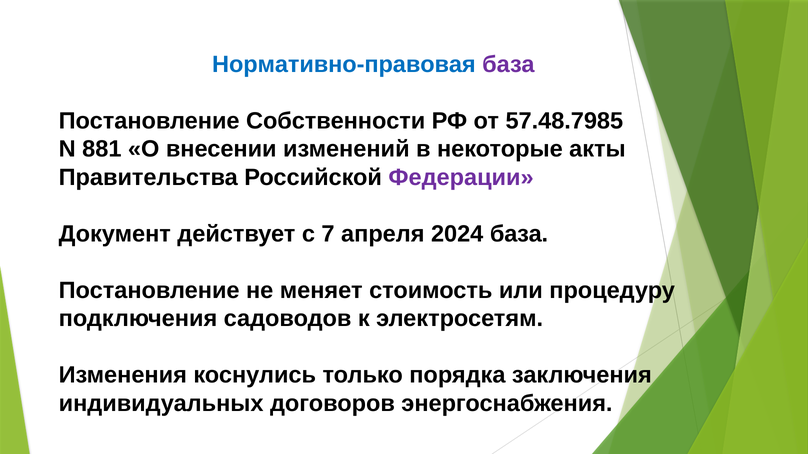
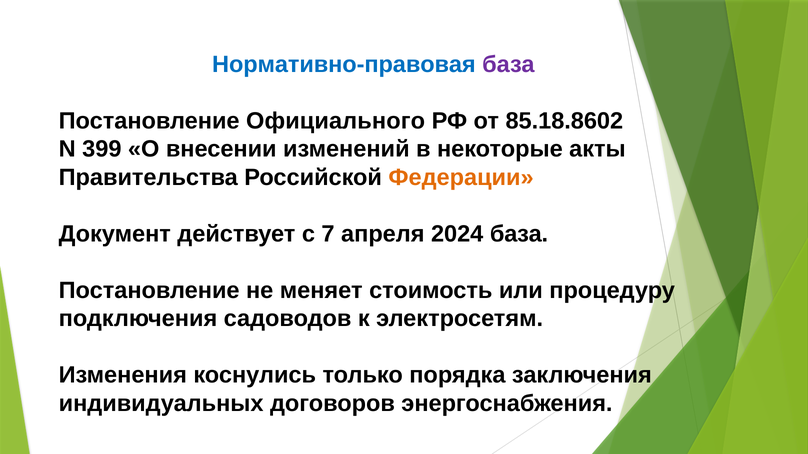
Собственности: Собственности -> Официального
57.48.7985: 57.48.7985 -> 85.18.8602
881: 881 -> 399
Федерации colour: purple -> orange
